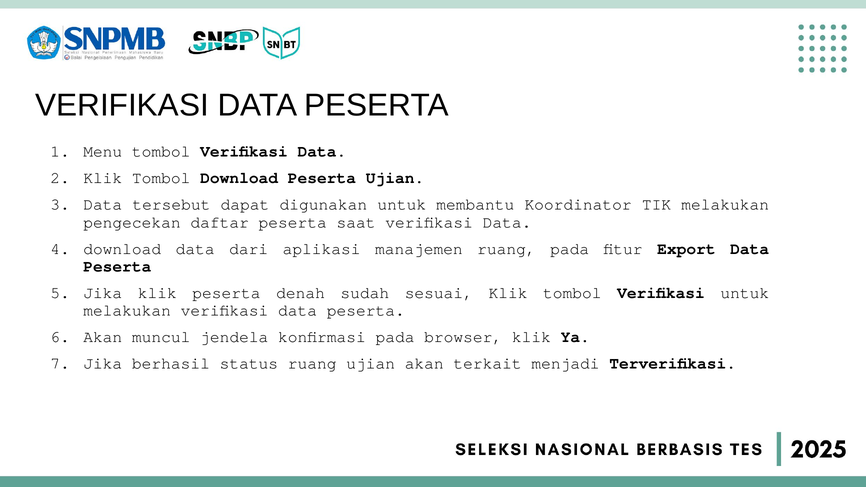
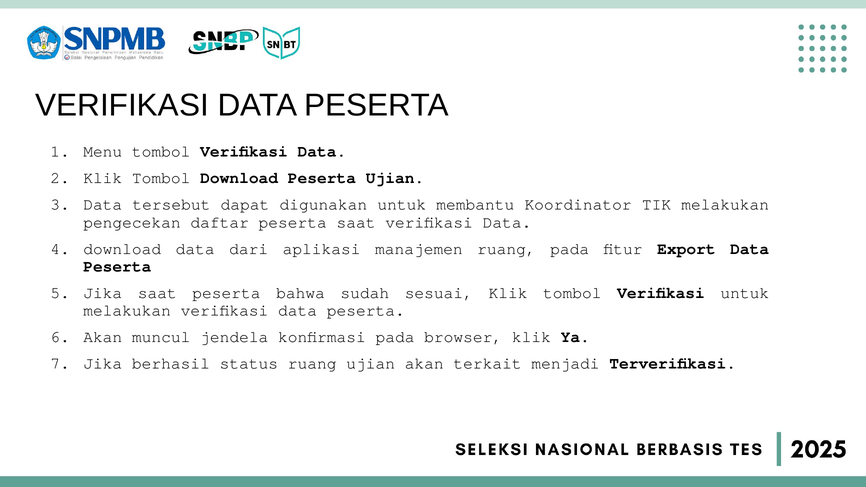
Jika klik: klik -> saat
denah: denah -> bahwa
